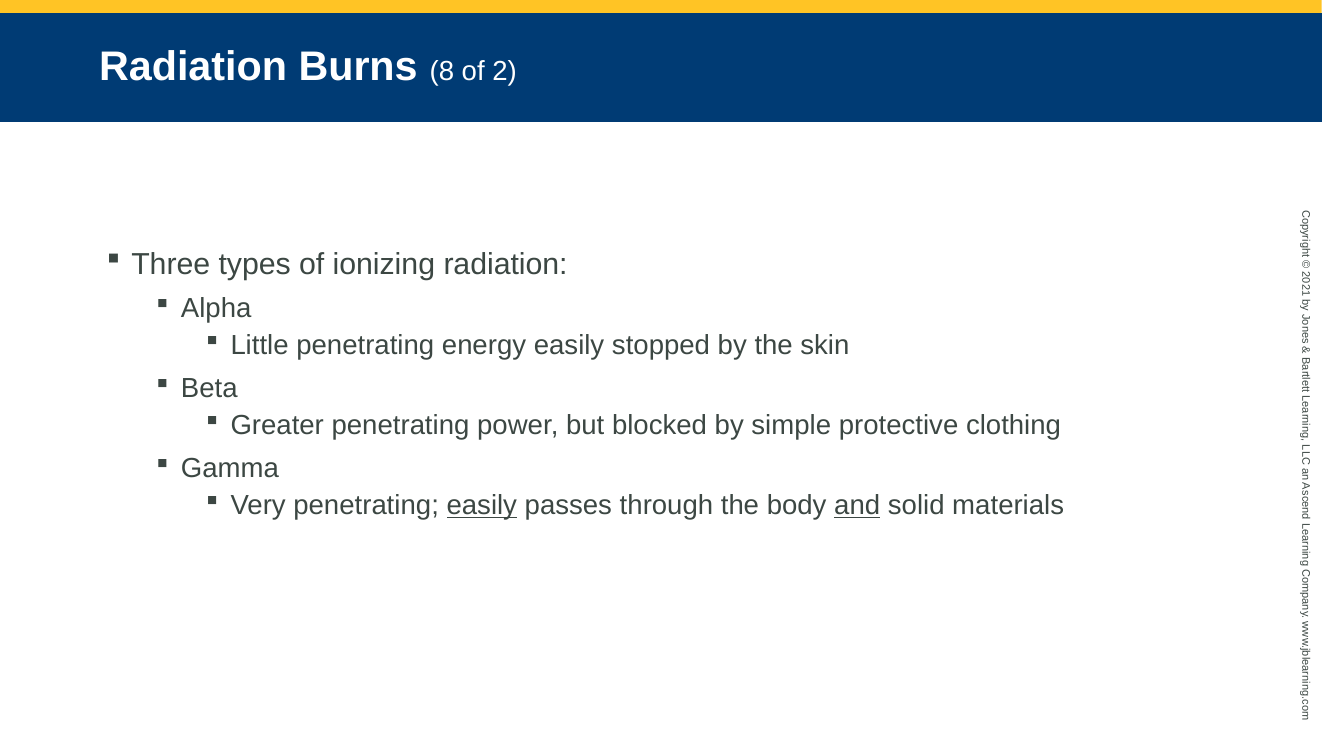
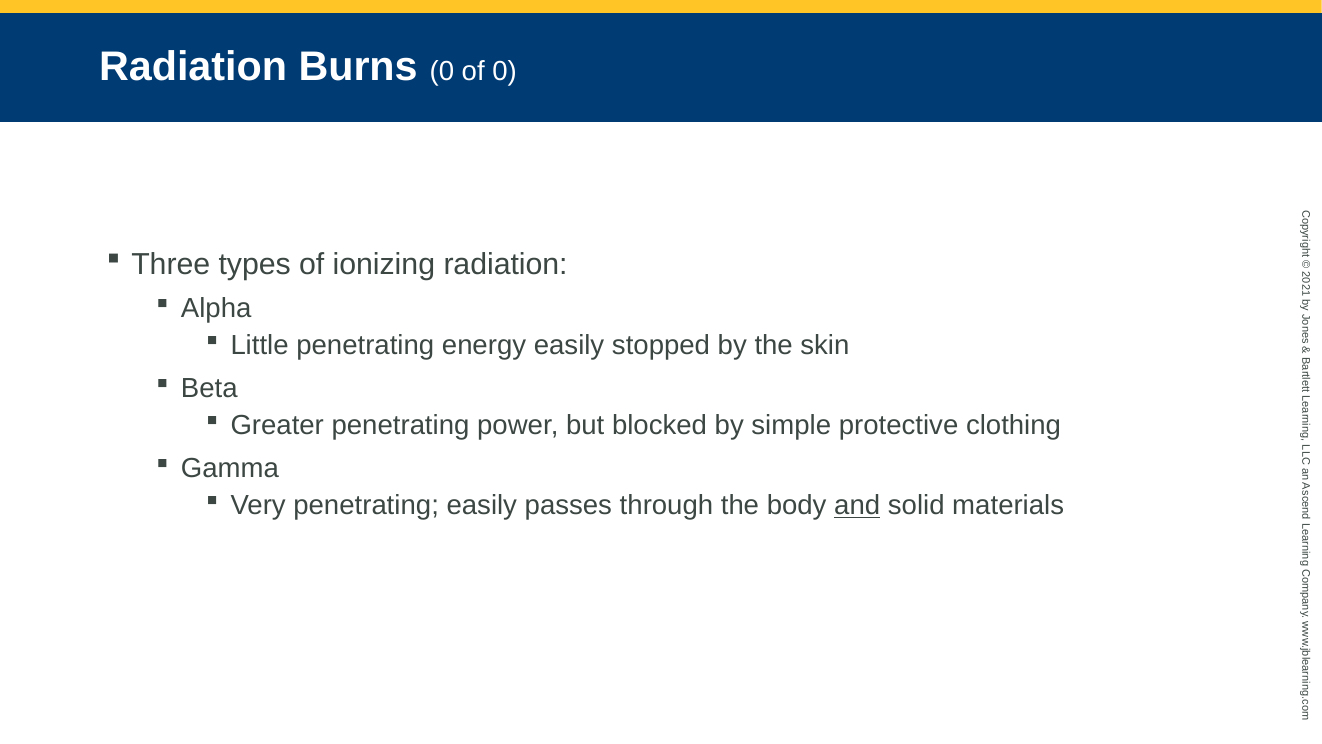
Burns 8: 8 -> 0
of 2: 2 -> 0
easily at (482, 505) underline: present -> none
